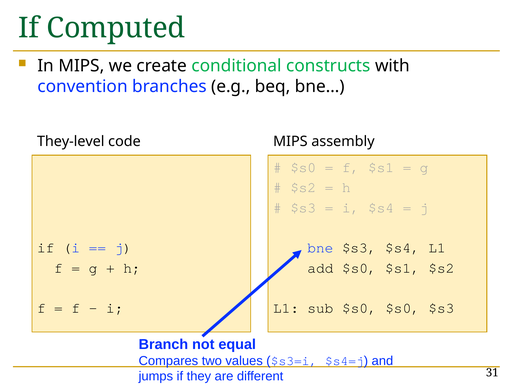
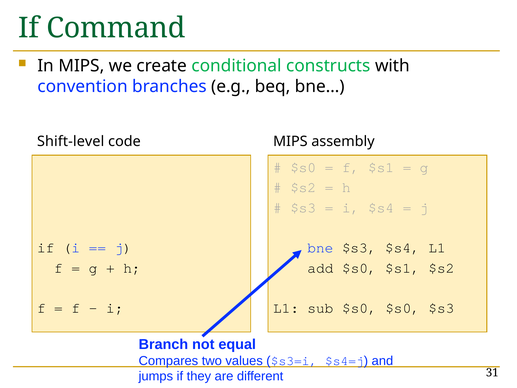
Computed: Computed -> Command
They-level: They-level -> Shift-level
